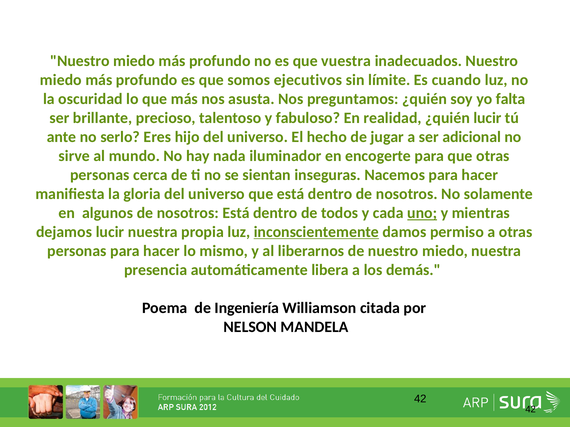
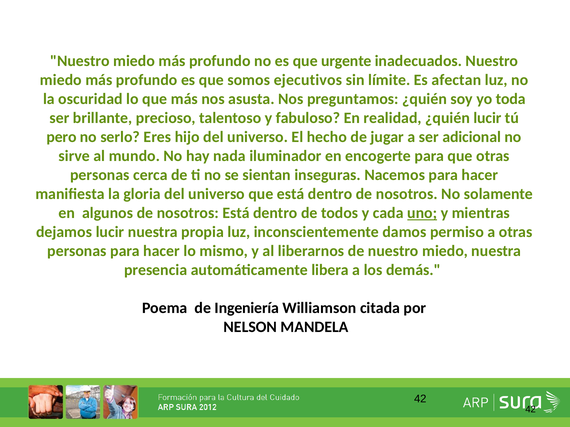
vuestra: vuestra -> urgente
cuando: cuando -> afectan
falta: falta -> toda
ante: ante -> pero
inconscientemente underline: present -> none
